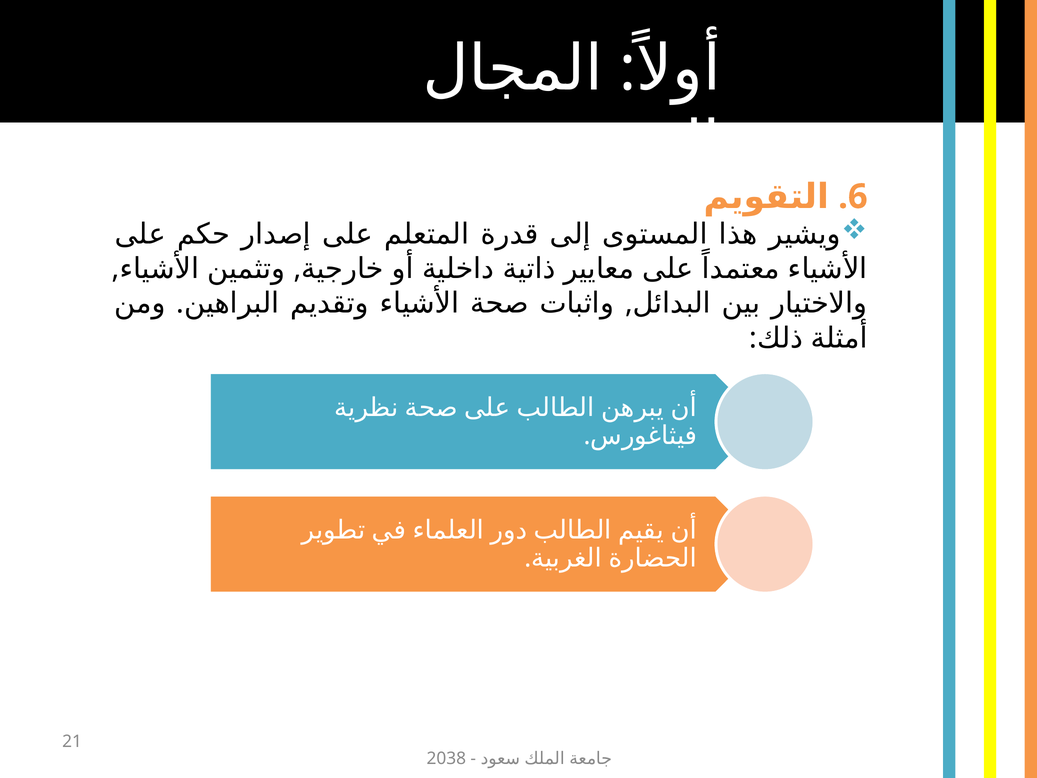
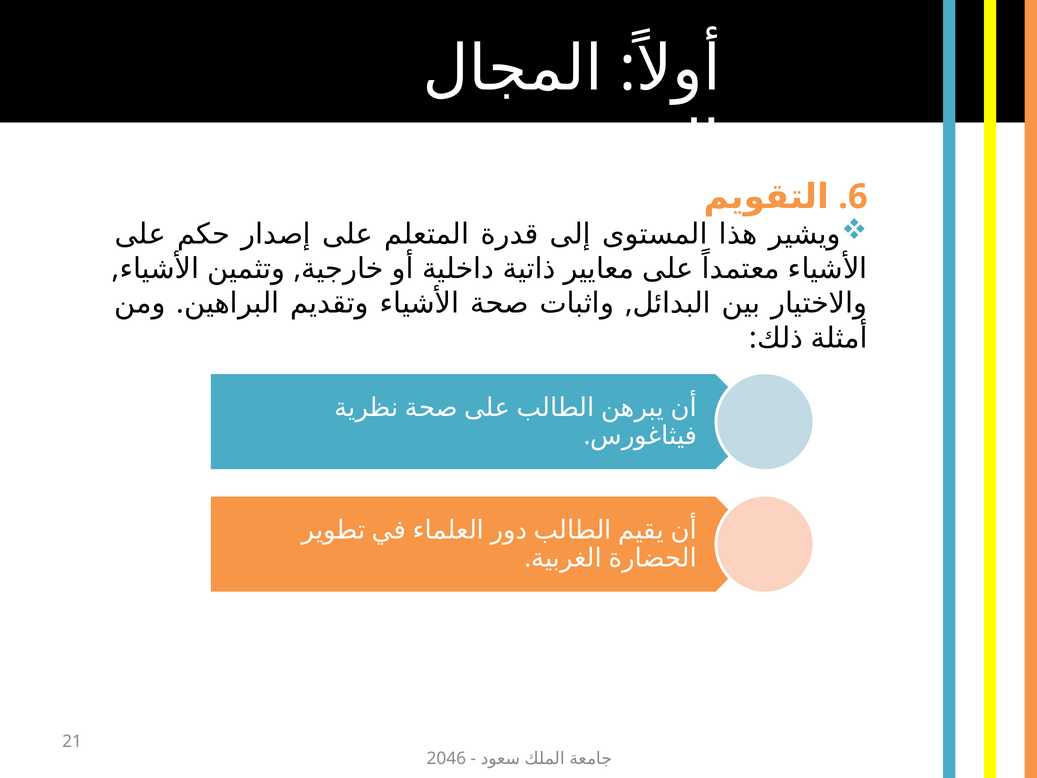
2038: 2038 -> 2046
